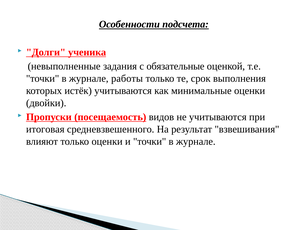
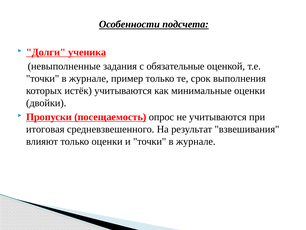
работы: работы -> пример
видов: видов -> опрос
